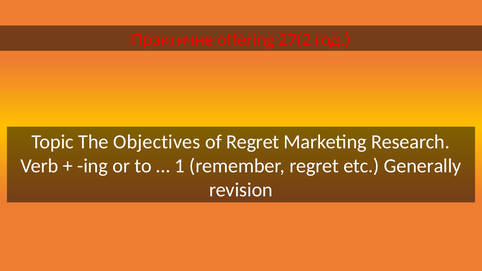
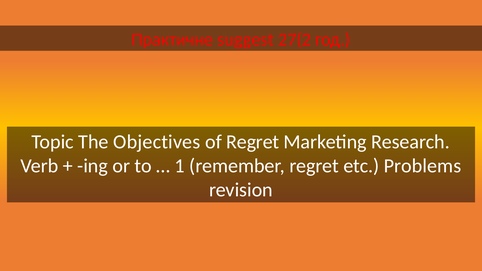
offering: offering -> suggest
Generally: Generally -> Problems
